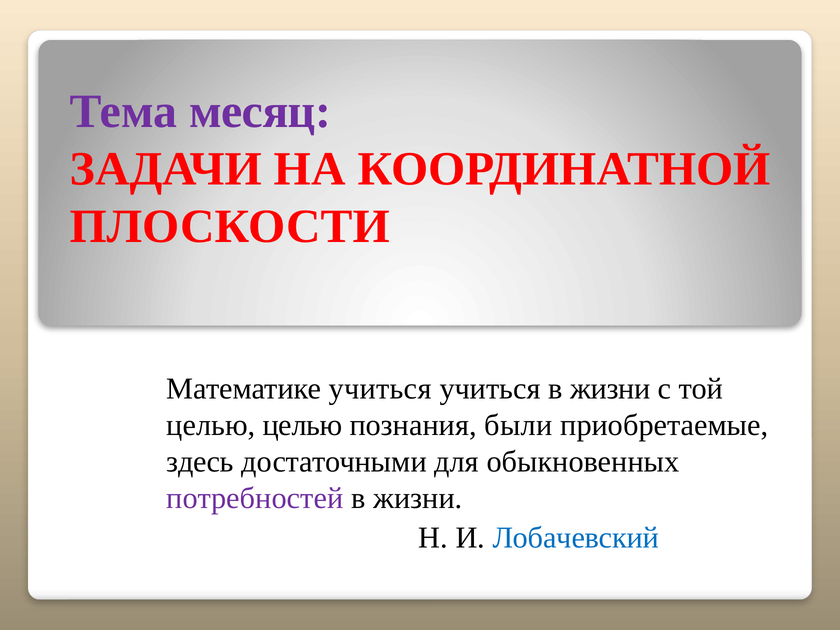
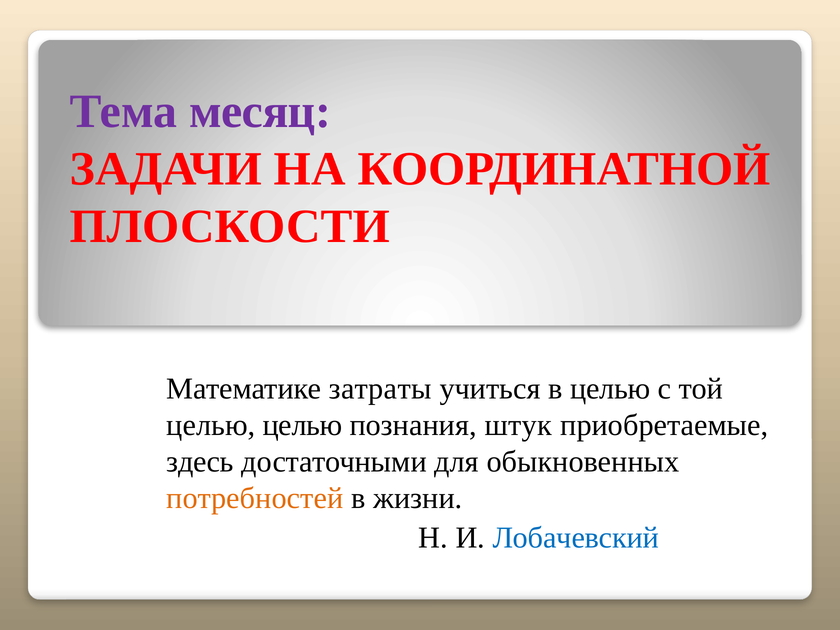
Математике учиться: учиться -> затраты
учиться в жизни: жизни -> целью
были: были -> штук
потребностей colour: purple -> orange
